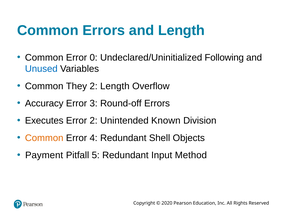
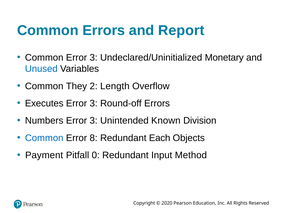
and Length: Length -> Report
Common Error 0: 0 -> 3
Following: Following -> Monetary
Accuracy: Accuracy -> Executes
Executes: Executes -> Numbers
2 at (94, 121): 2 -> 3
Common at (44, 138) colour: orange -> blue
4: 4 -> 8
Shell: Shell -> Each
5: 5 -> 0
